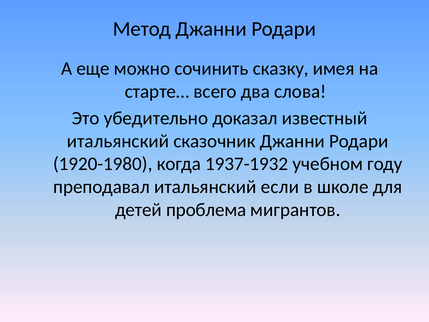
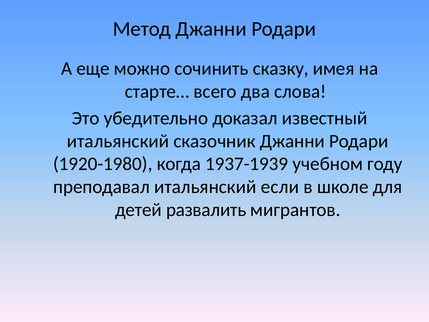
1937-1932: 1937-1932 -> 1937-1939
проблема: проблема -> развалить
